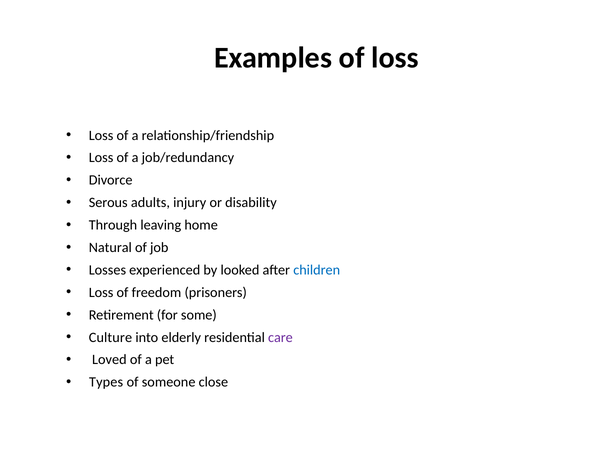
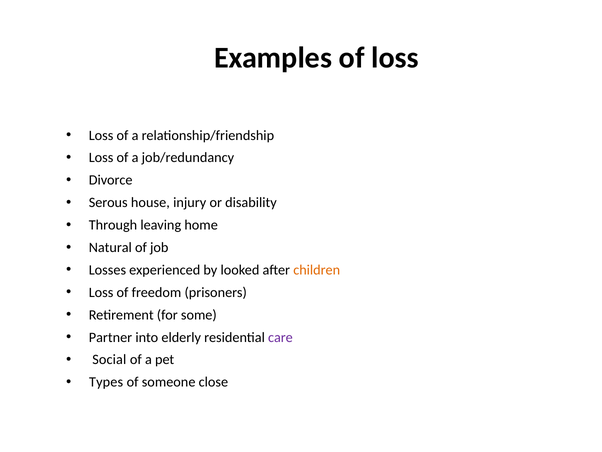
adults: adults -> house
children colour: blue -> orange
Culture: Culture -> Partner
Loved: Loved -> Social
